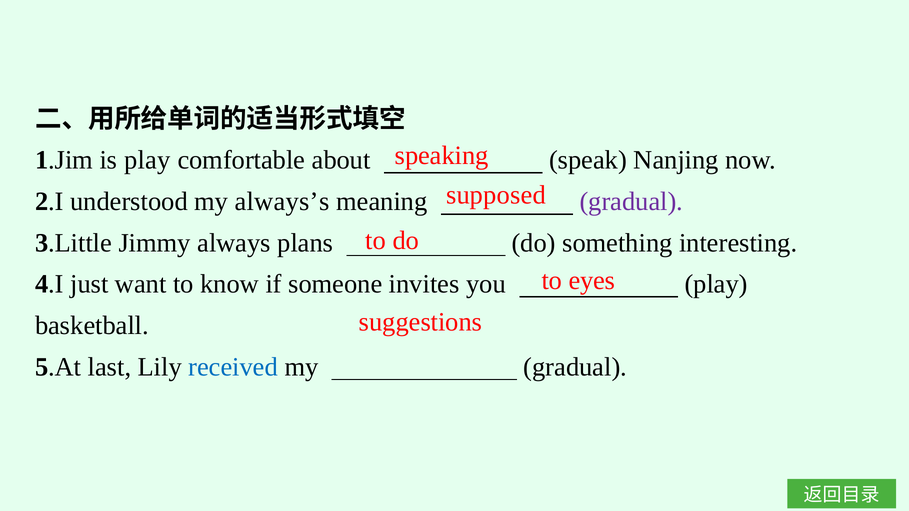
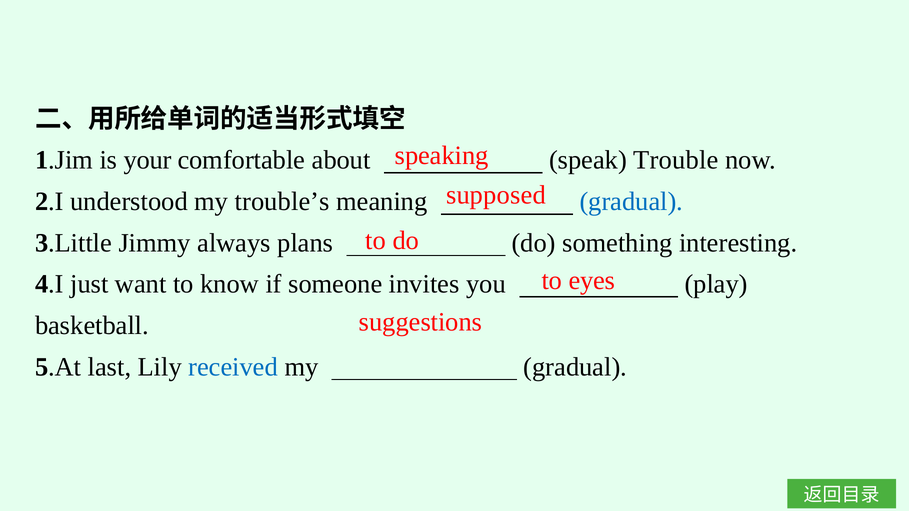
is play: play -> your
Nanjing: Nanjing -> Trouble
always’s: always’s -> trouble’s
gradual at (631, 202) colour: purple -> blue
